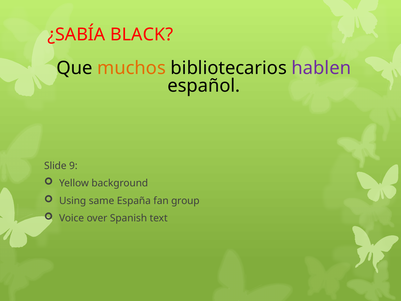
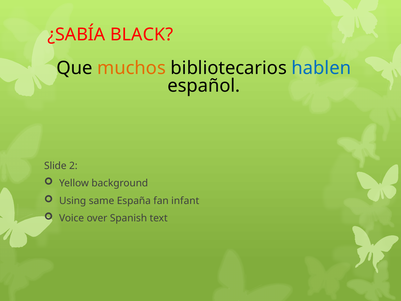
hablen colour: purple -> blue
9: 9 -> 2
group: group -> infant
